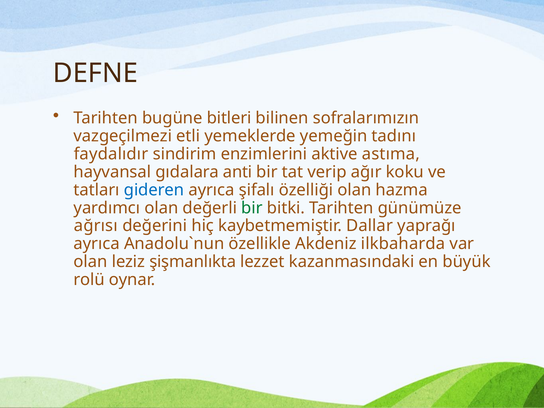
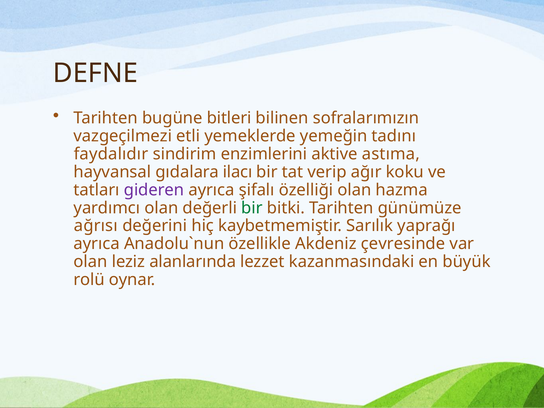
anti: anti -> ilacı
gideren colour: blue -> purple
Dallar: Dallar -> Sarılık
ilkbaharda: ilkbaharda -> çevresinde
şişmanlıkta: şişmanlıkta -> alanlarında
